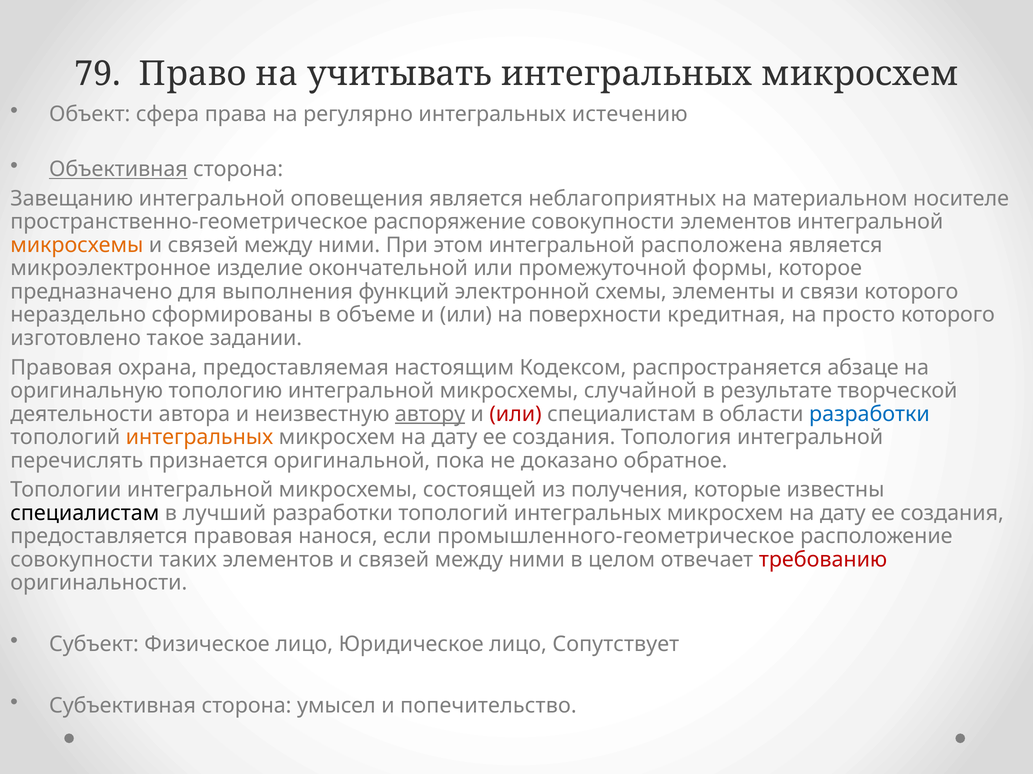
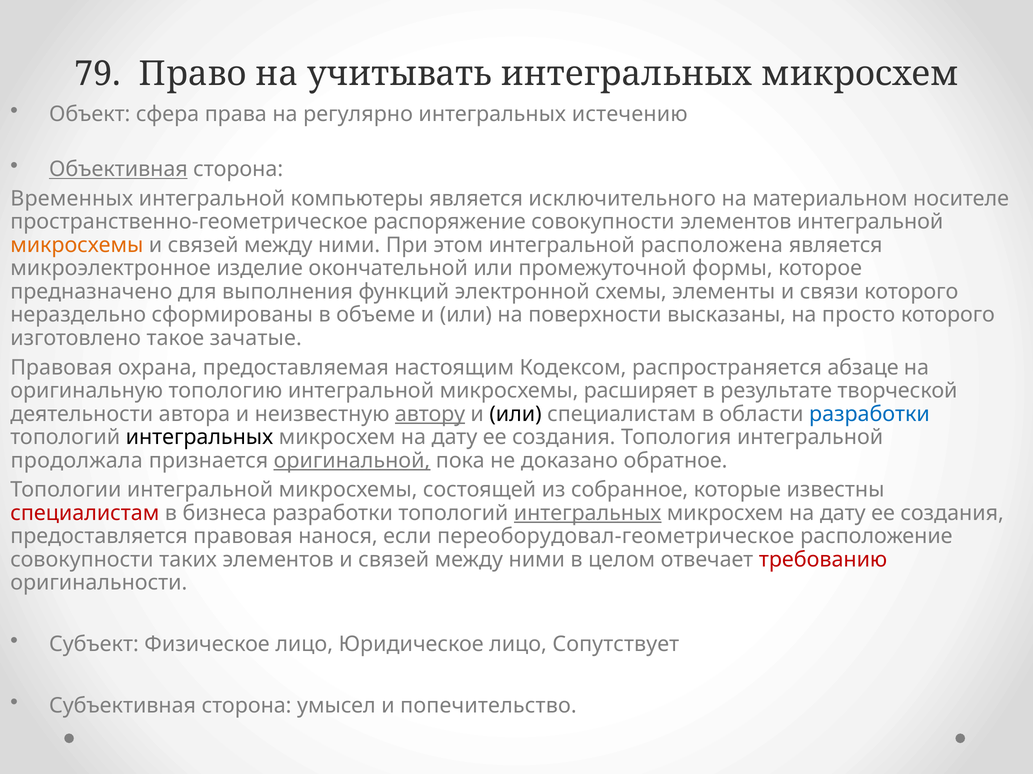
Завещанию: Завещанию -> Временных
оповещения: оповещения -> компьютеры
неблагоприятных: неблагоприятных -> исключительного
кредитная: кредитная -> высказаны
задании: задании -> зачатые
случайной: случайной -> расширяет
или at (516, 414) colour: red -> black
интегральных at (199, 438) colour: orange -> black
перечислять: перечислять -> продолжала
оригинальной underline: none -> present
получения: получения -> собранное
специалистам at (85, 514) colour: black -> red
лучший: лучший -> бизнеса
интегральных at (588, 514) underline: none -> present
промышленного-геометрическое: промышленного-геометрическое -> переоборудовал-геометрическое
